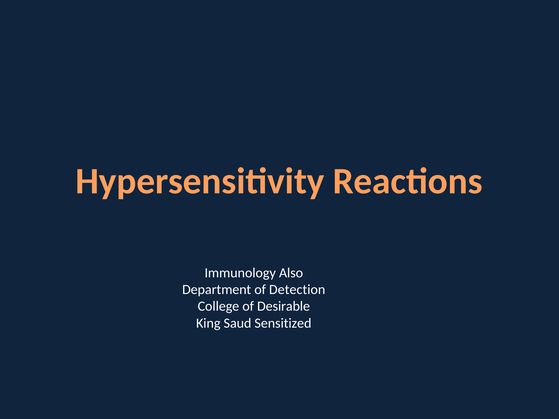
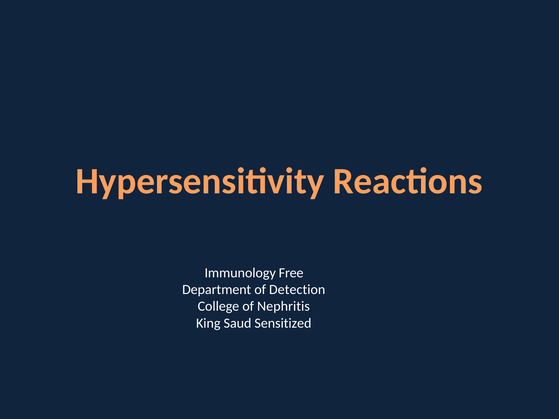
Also: Also -> Free
Desirable: Desirable -> Nephritis
